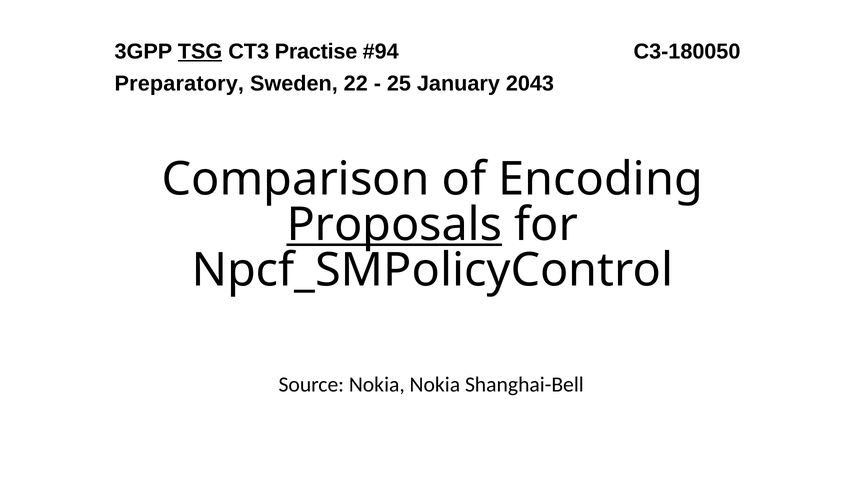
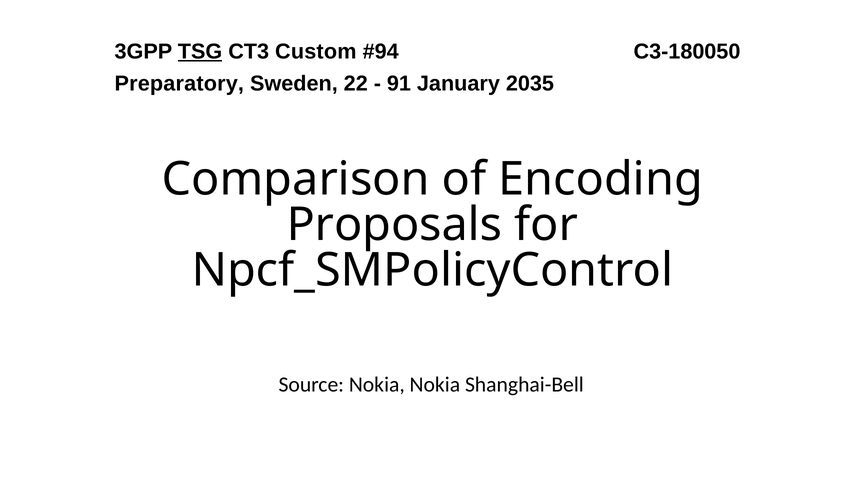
Practise: Practise -> Custom
25: 25 -> 91
2043: 2043 -> 2035
Proposals underline: present -> none
